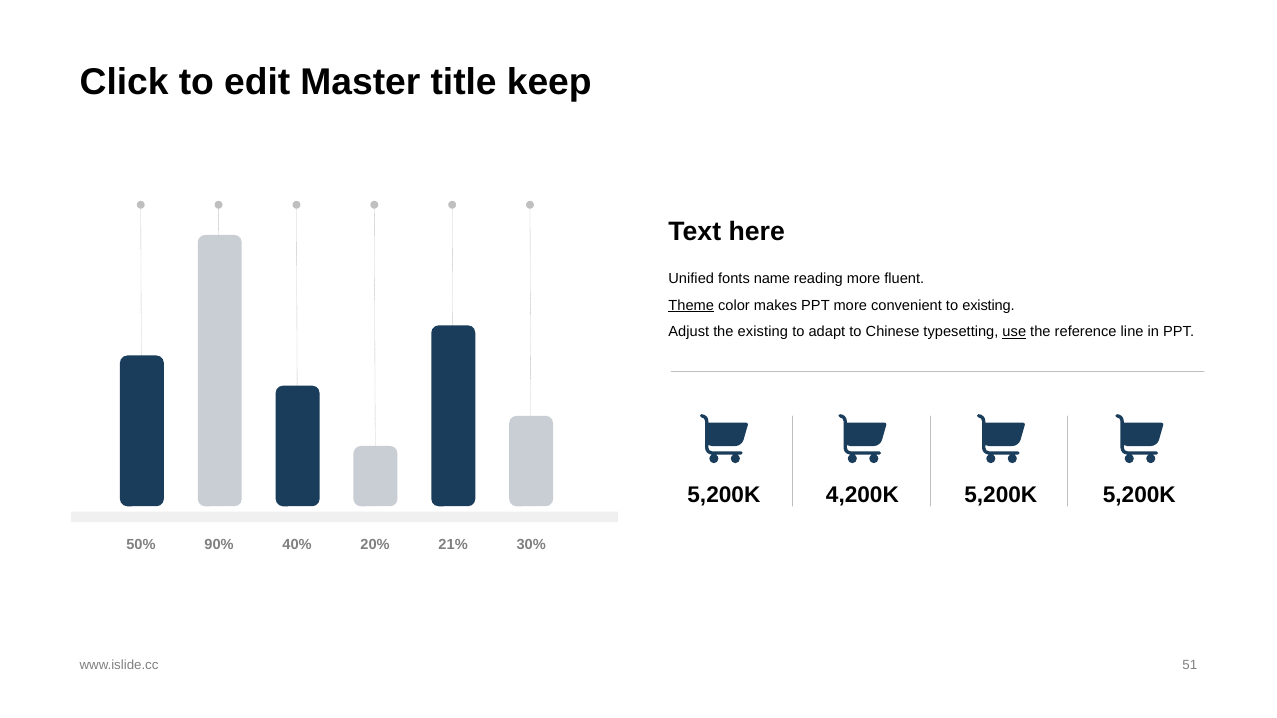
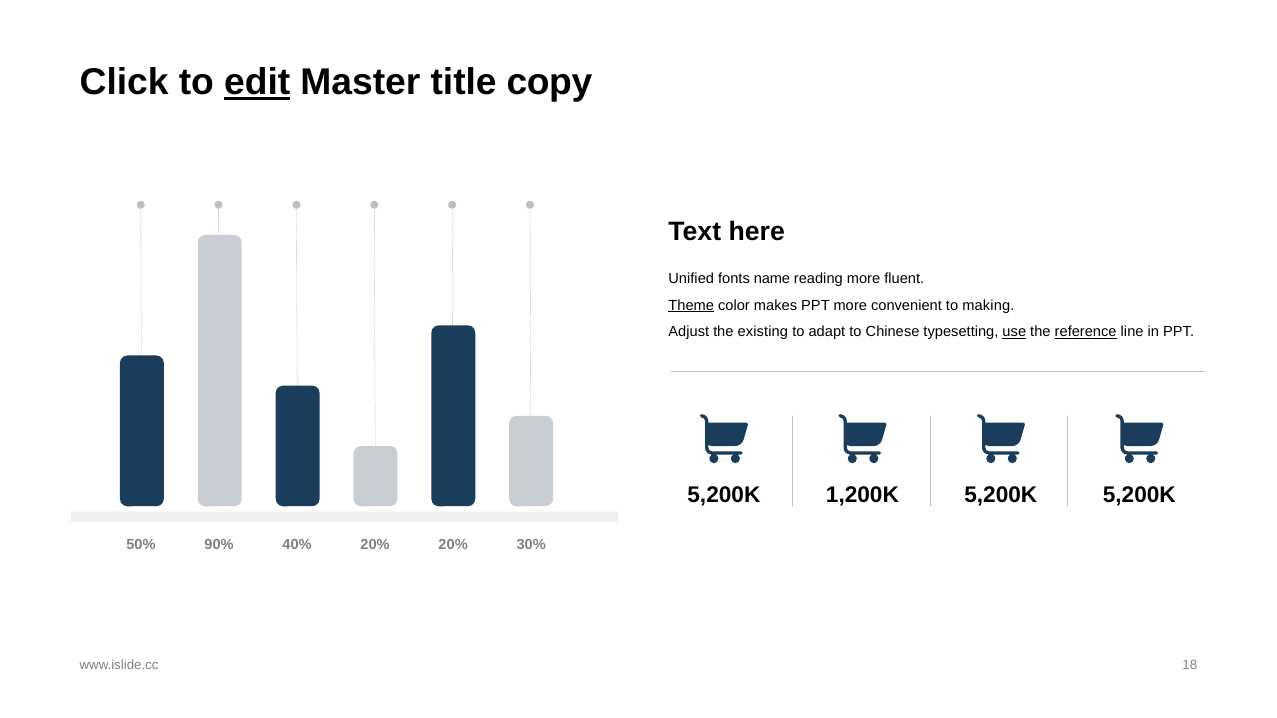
edit underline: none -> present
keep: keep -> copy
to existing: existing -> making
reference underline: none -> present
4,200K: 4,200K -> 1,200K
20% 21%: 21% -> 20%
51: 51 -> 18
